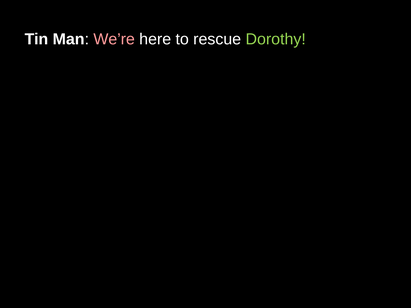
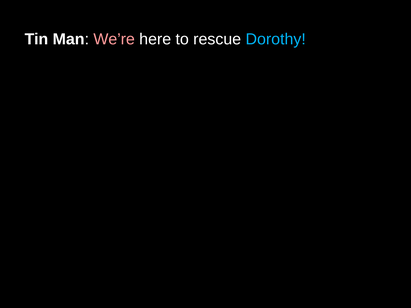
Dorothy colour: light green -> light blue
